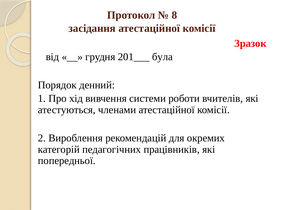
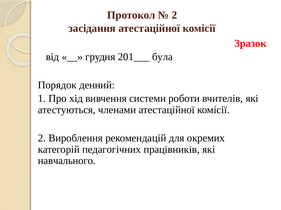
8 at (174, 15): 8 -> 2
попередньої: попередньої -> навчального
